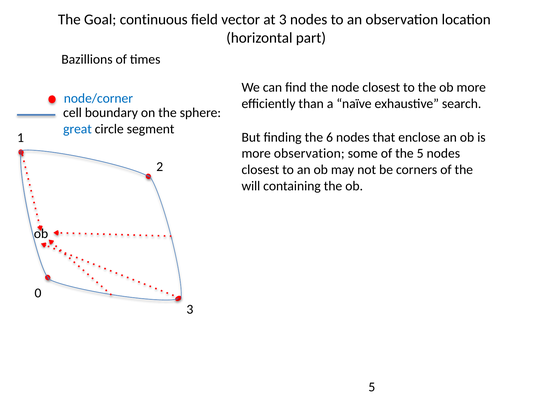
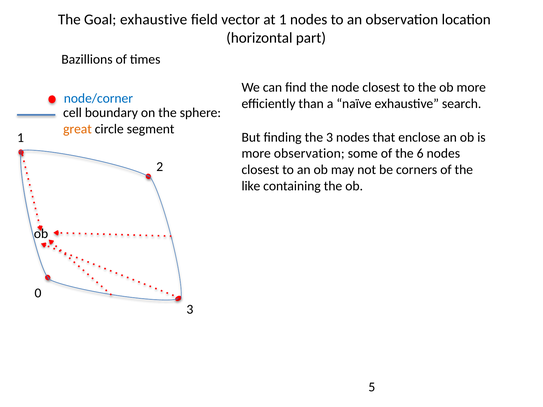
Goal continuous: continuous -> exhaustive
at 3: 3 -> 1
great colour: blue -> orange
the 6: 6 -> 3
the 5: 5 -> 6
will: will -> like
